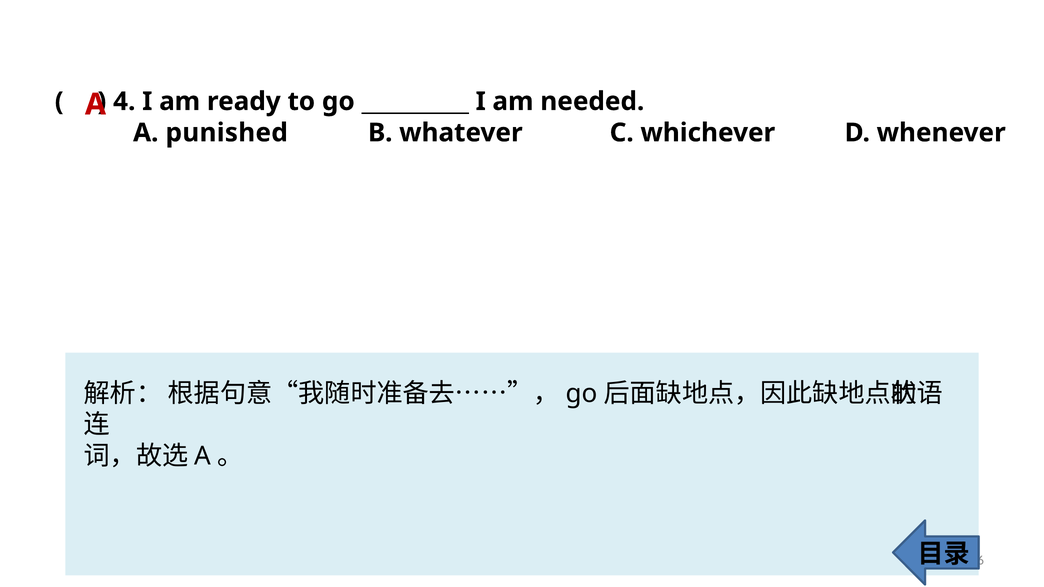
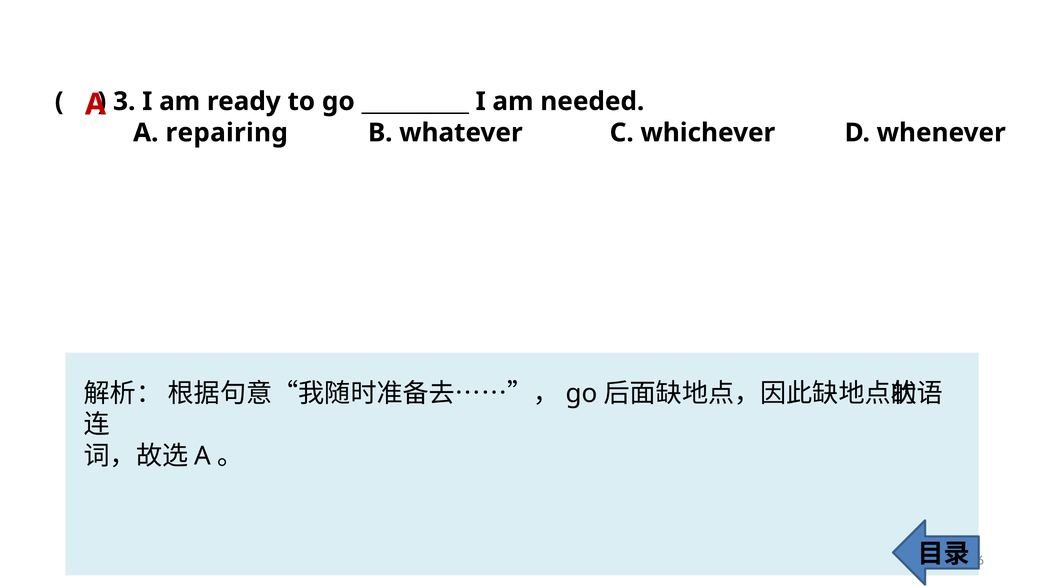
4: 4 -> 3
punished: punished -> repairing
